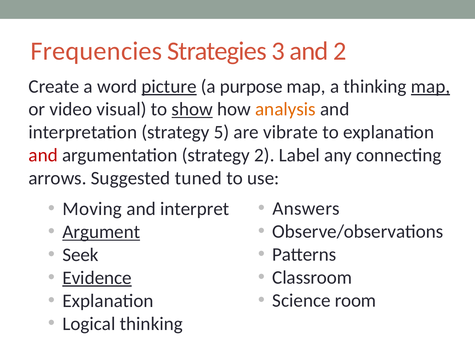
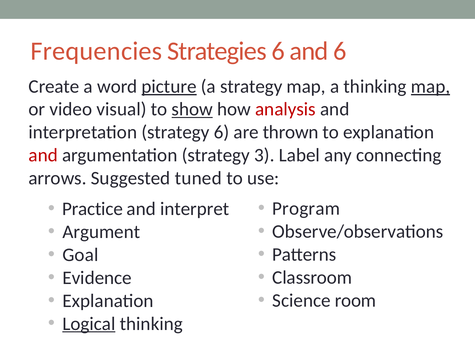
Strategies 3: 3 -> 6
and 2: 2 -> 6
a purpose: purpose -> strategy
analysis colour: orange -> red
strategy 5: 5 -> 6
vibrate: vibrate -> thrown
strategy 2: 2 -> 3
Answers: Answers -> Program
Moving: Moving -> Practice
Argument underline: present -> none
Seek: Seek -> Goal
Evidence underline: present -> none
Logical underline: none -> present
